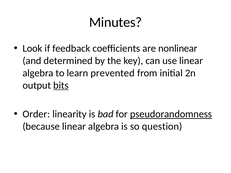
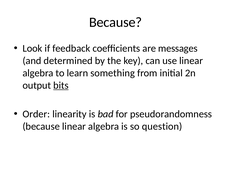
Minutes at (116, 22): Minutes -> Because
nonlinear: nonlinear -> messages
prevented: prevented -> something
pseudorandomness underline: present -> none
